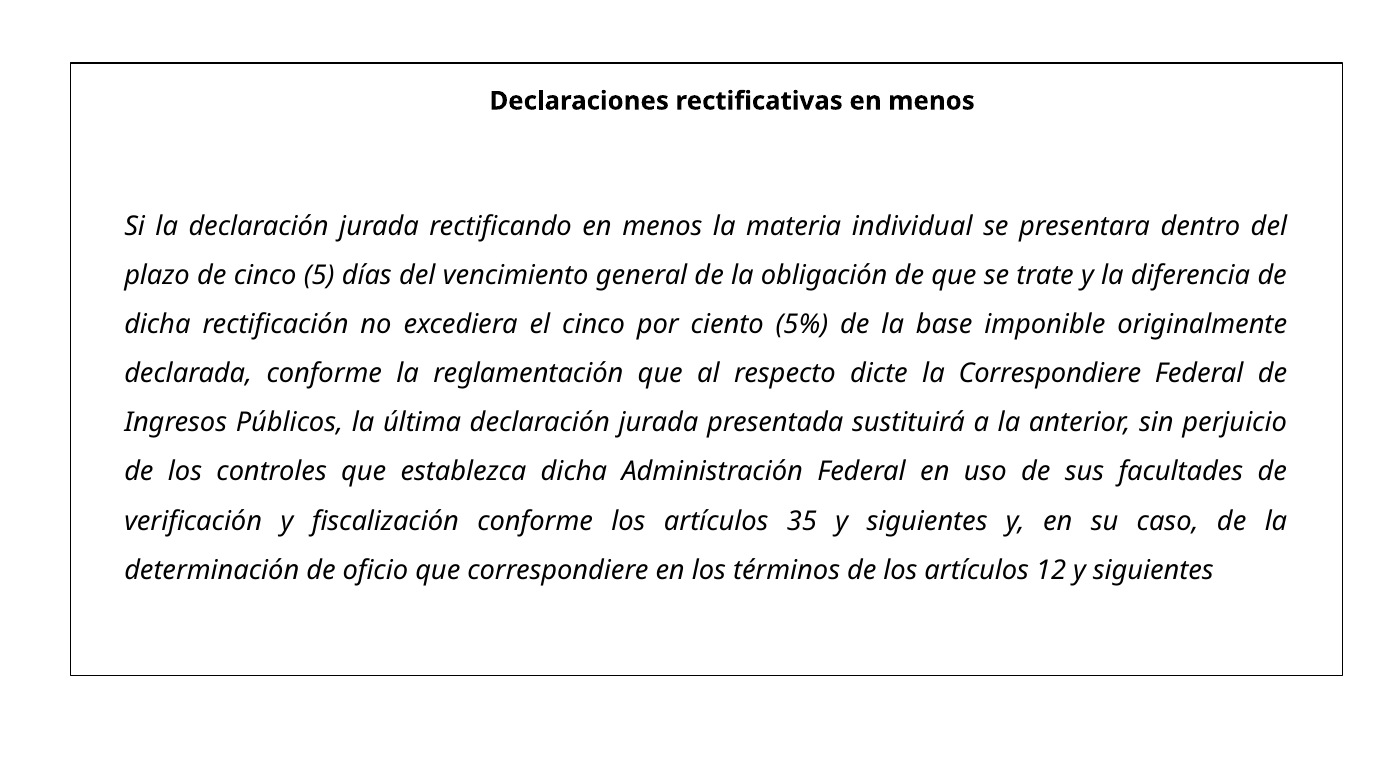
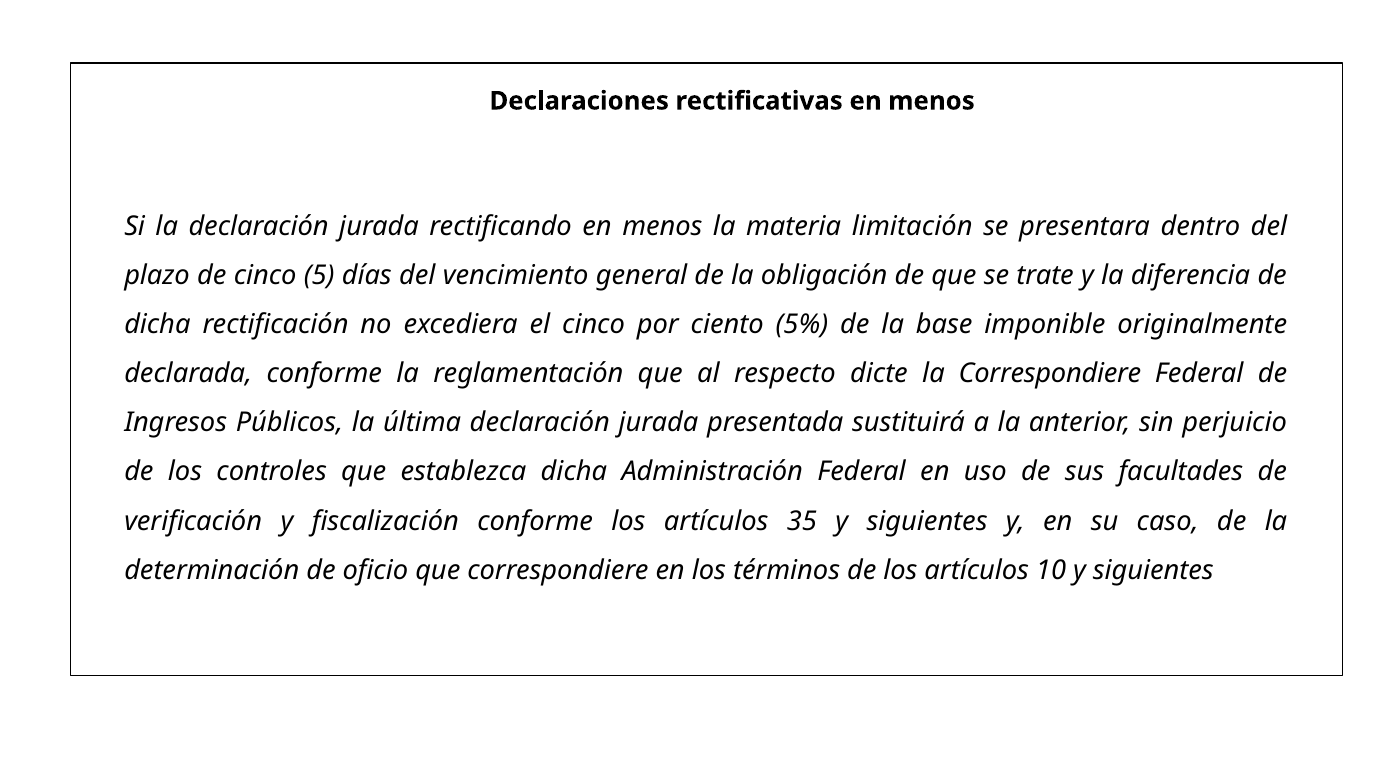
individual: individual -> limitación
12: 12 -> 10
